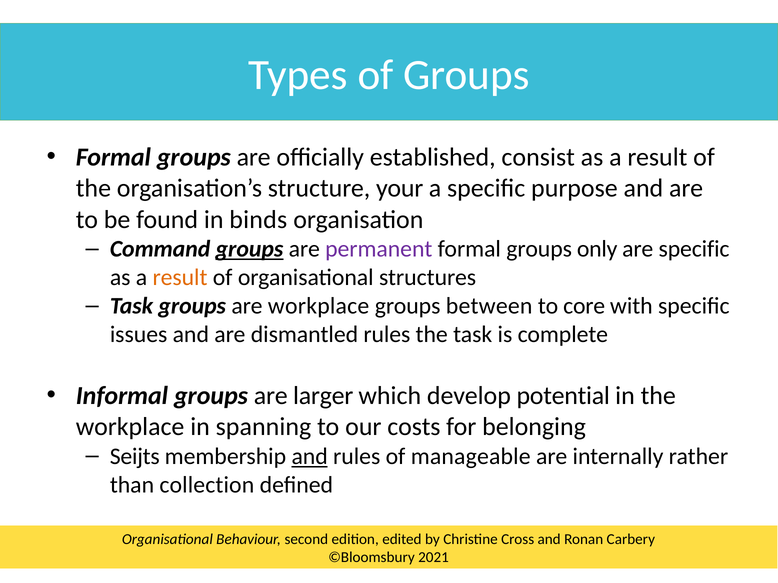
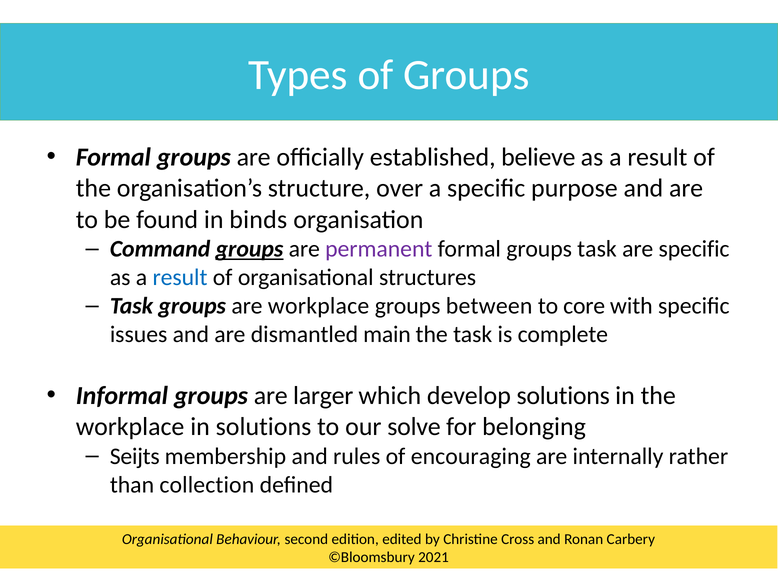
consist: consist -> believe
your: your -> over
groups only: only -> task
result at (180, 278) colour: orange -> blue
dismantled rules: rules -> main
develop potential: potential -> solutions
in spanning: spanning -> solutions
costs: costs -> solve
and at (310, 457) underline: present -> none
manageable: manageable -> encouraging
